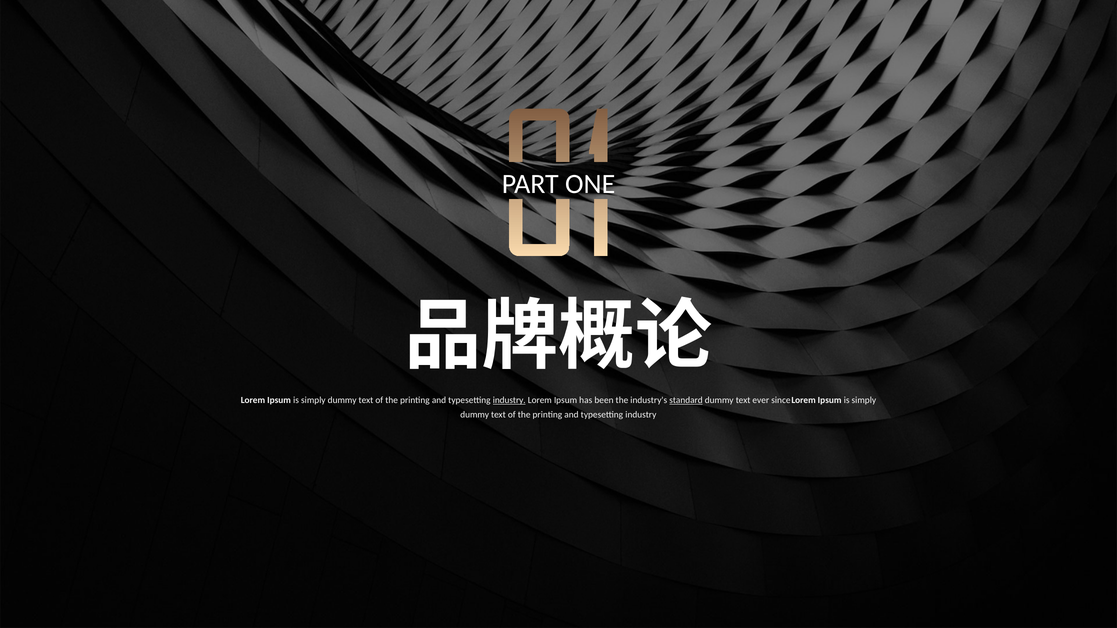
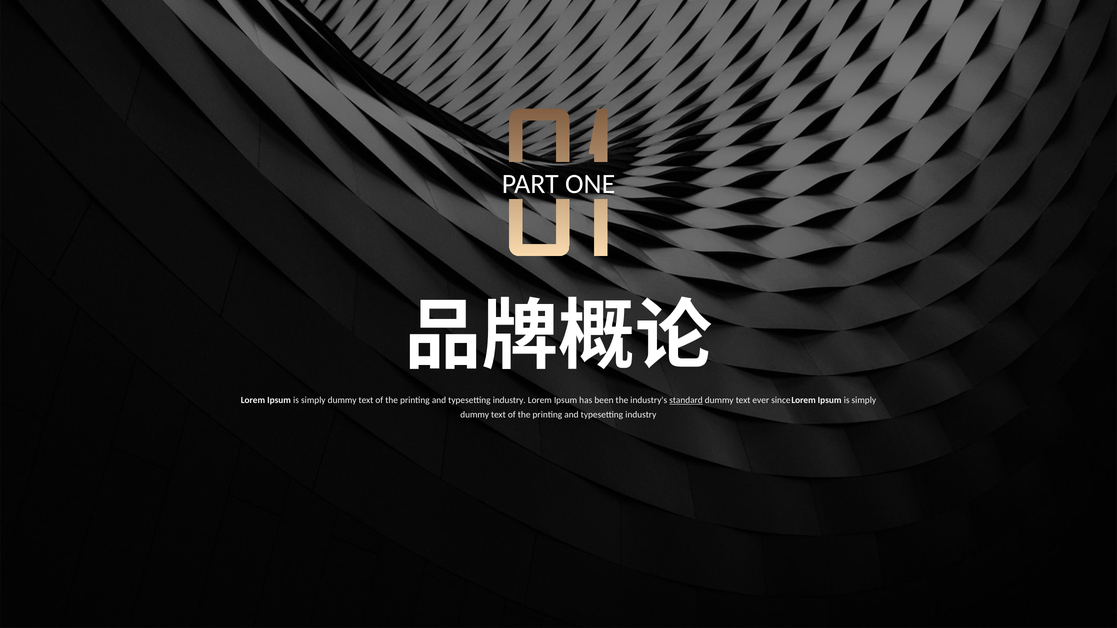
industry at (509, 401) underline: present -> none
